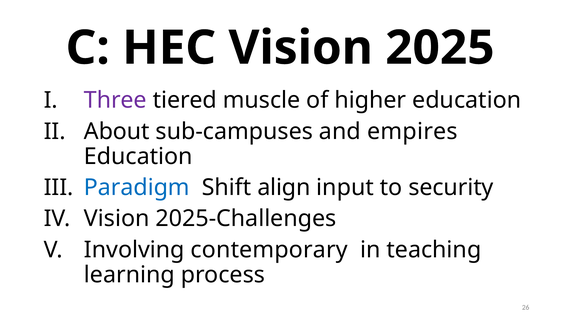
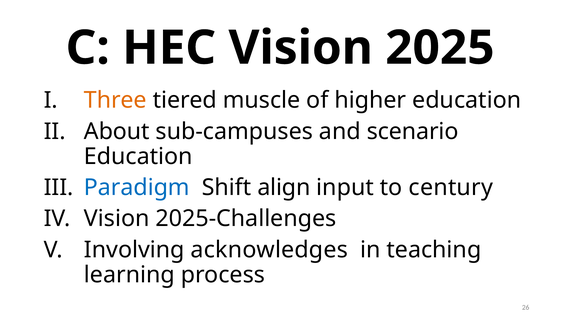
Three colour: purple -> orange
empires: empires -> scenario
security: security -> century
contemporary: contemporary -> acknowledges
